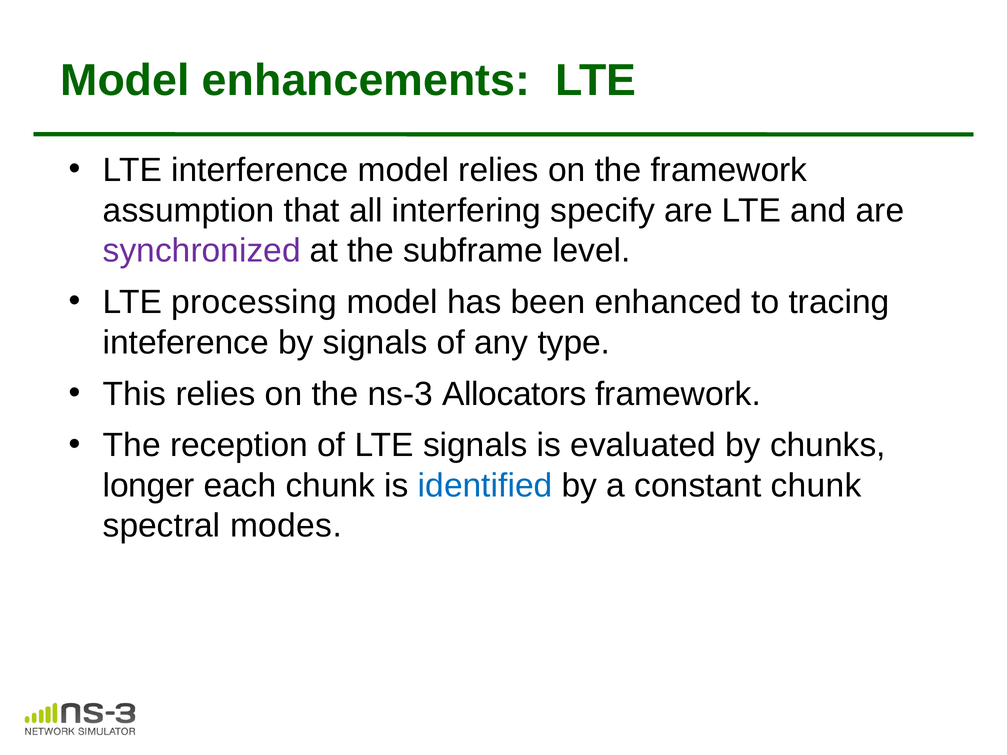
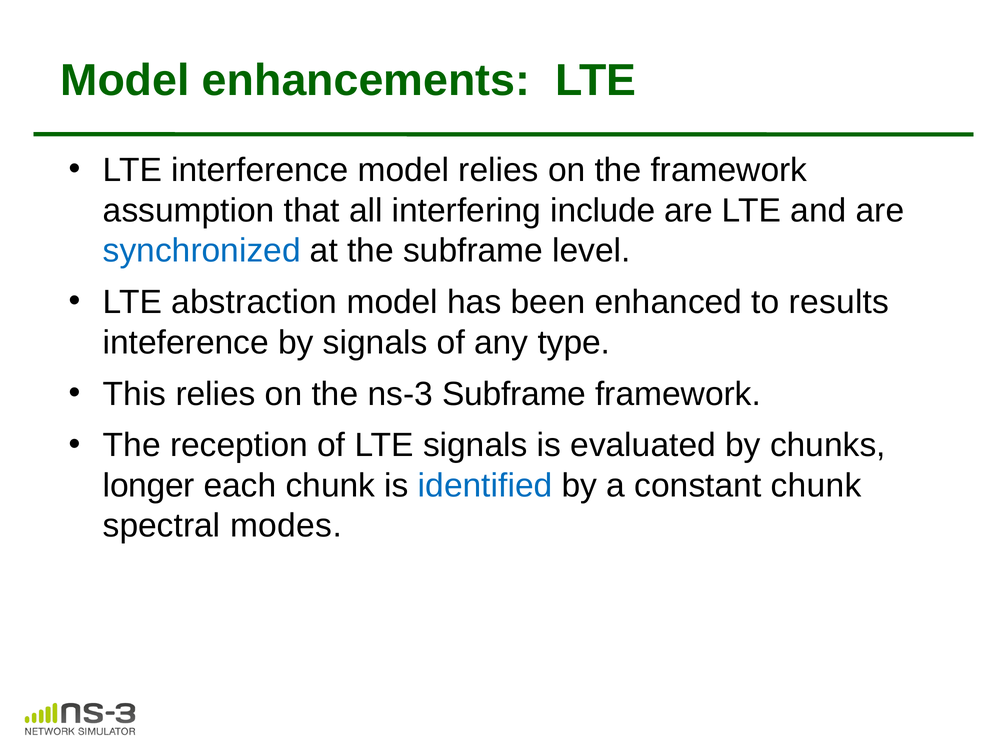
specify: specify -> include
synchronized colour: purple -> blue
processing: processing -> abstraction
tracing: tracing -> results
ns-3 Allocators: Allocators -> Subframe
